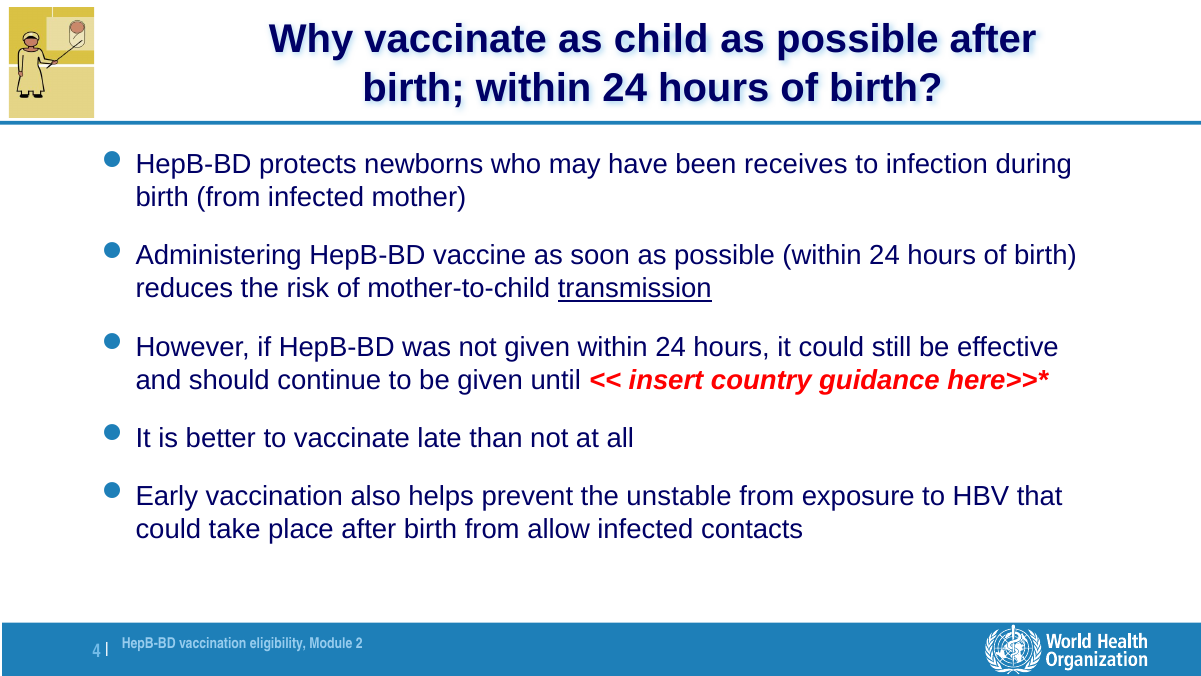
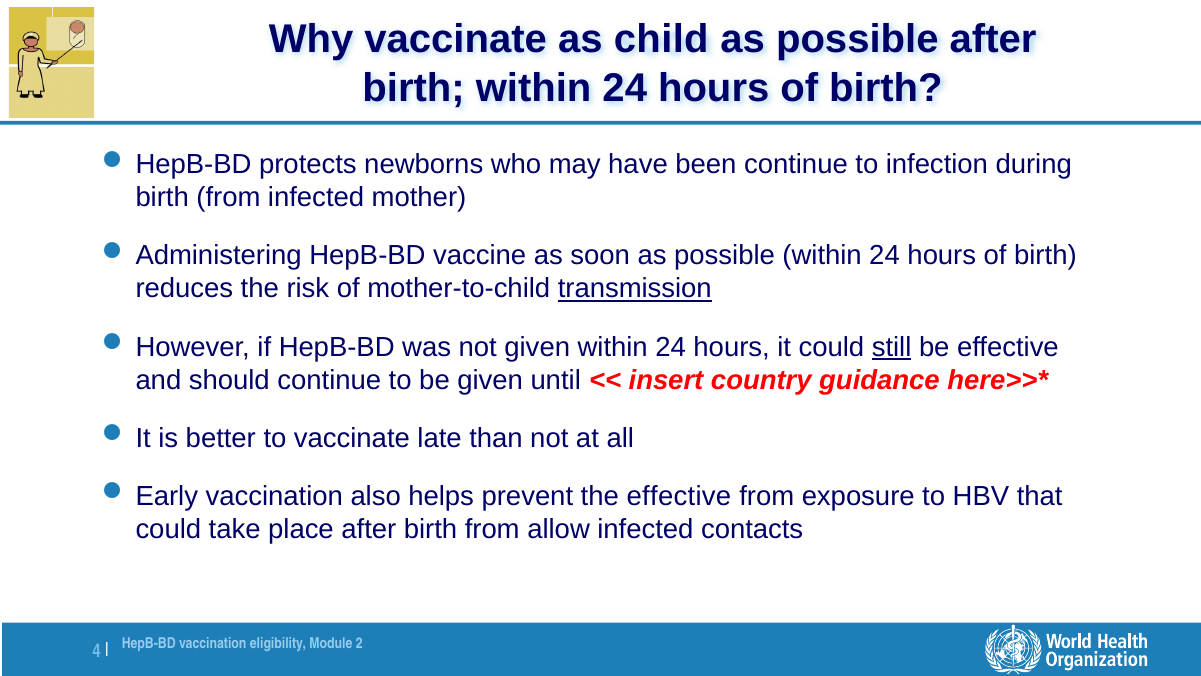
been receives: receives -> continue
still underline: none -> present
the unstable: unstable -> effective
